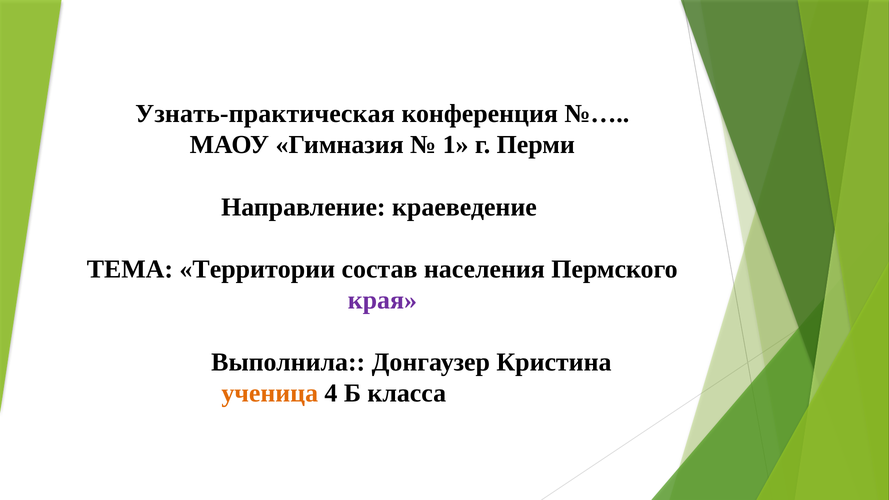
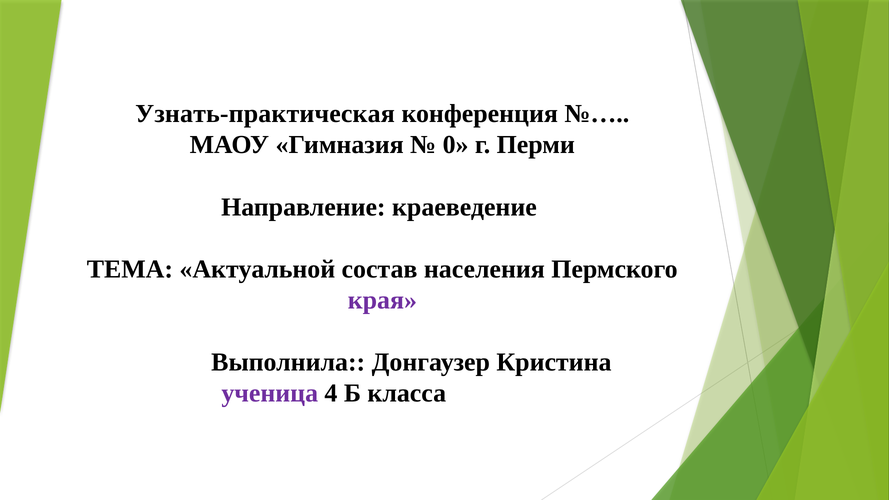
1: 1 -> 0
Территории: Территории -> Актуальной
ученица colour: orange -> purple
